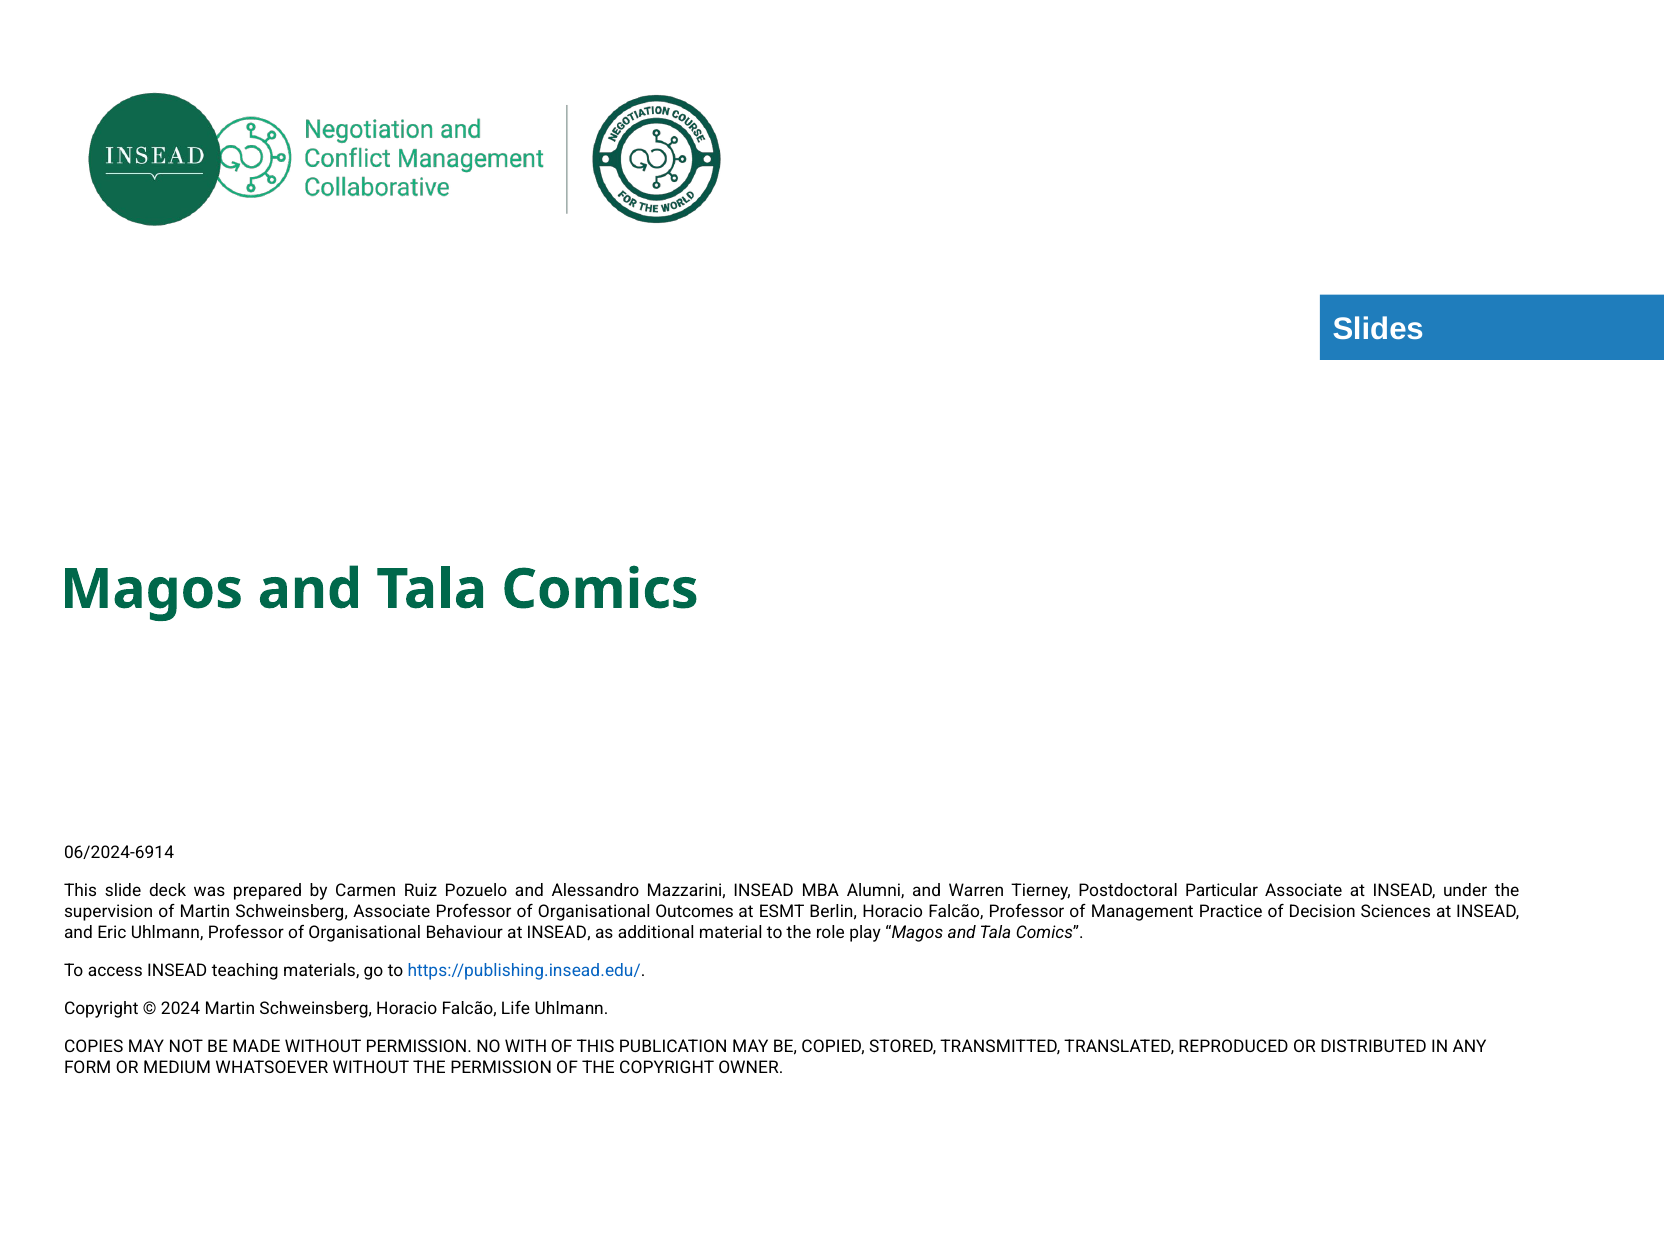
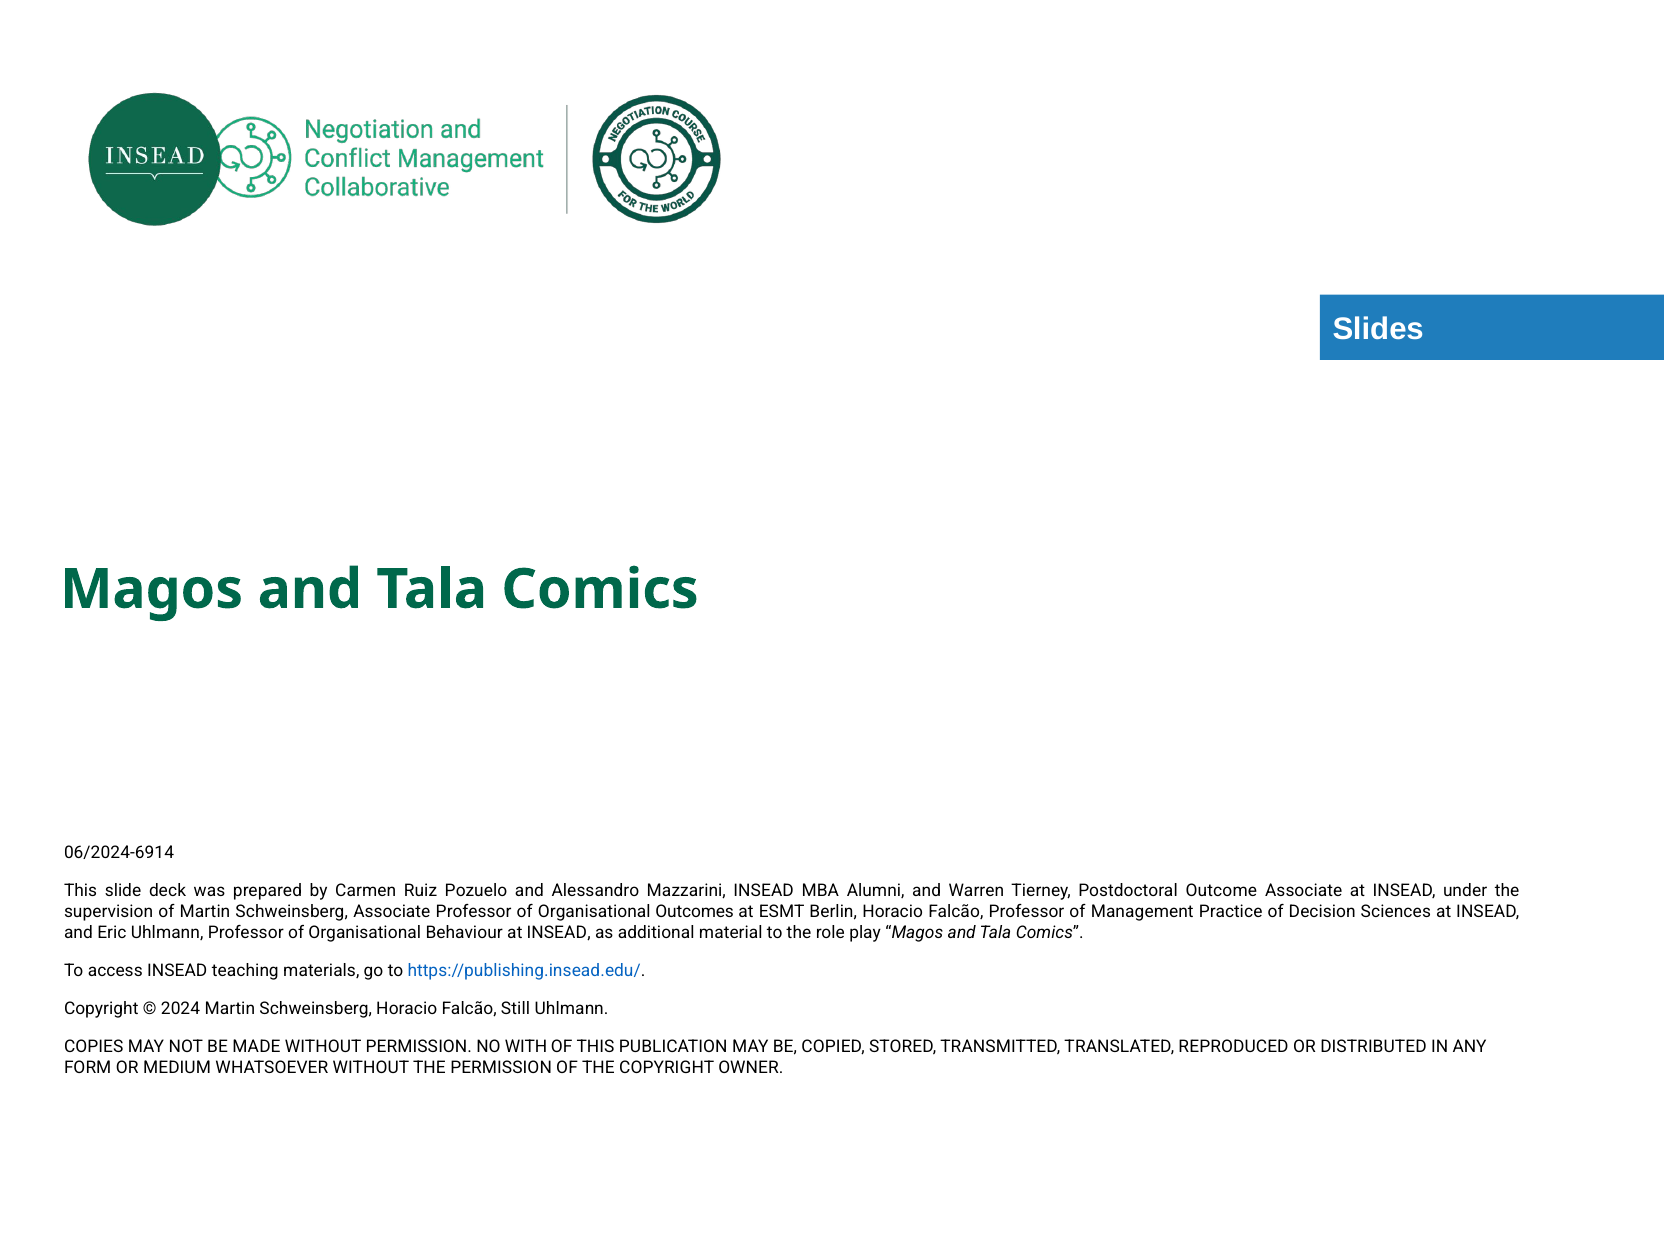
Particular: Particular -> Outcome
Life: Life -> Still
